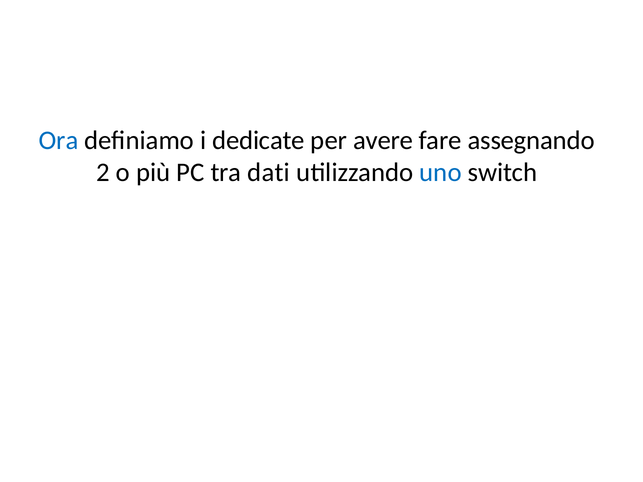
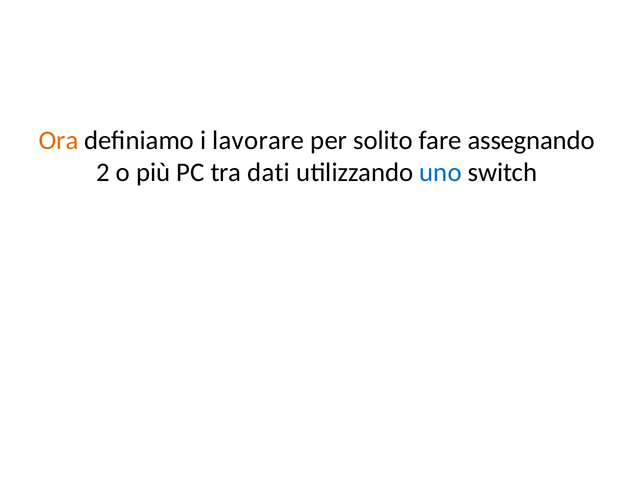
Ora colour: blue -> orange
dedicate: dedicate -> lavorare
avere: avere -> solito
